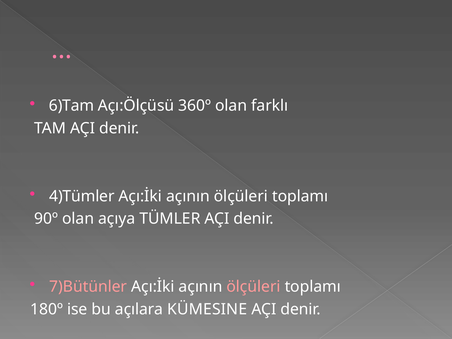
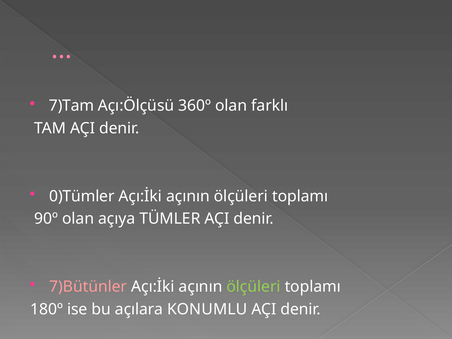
6)Tam: 6)Tam -> 7)Tam
4)Tümler: 4)Tümler -> 0)Tümler
ölçüleri at (254, 287) colour: pink -> light green
KÜMESINE: KÜMESINE -> KONUMLU
